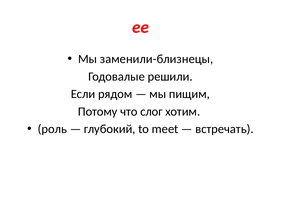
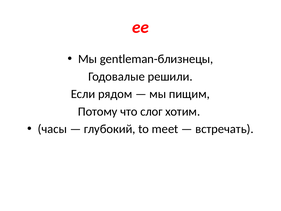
заменили-близнецы: заменили-близнецы -> gentleman-близнецы
роль: роль -> часы
